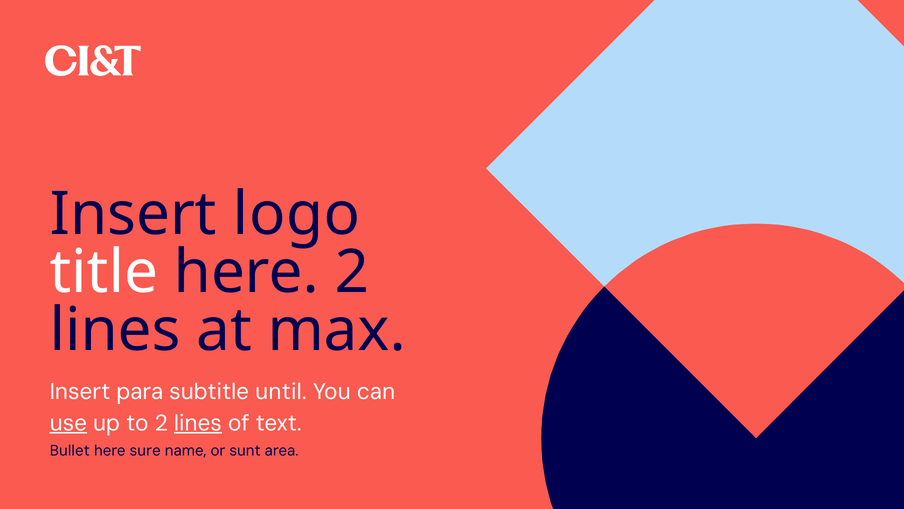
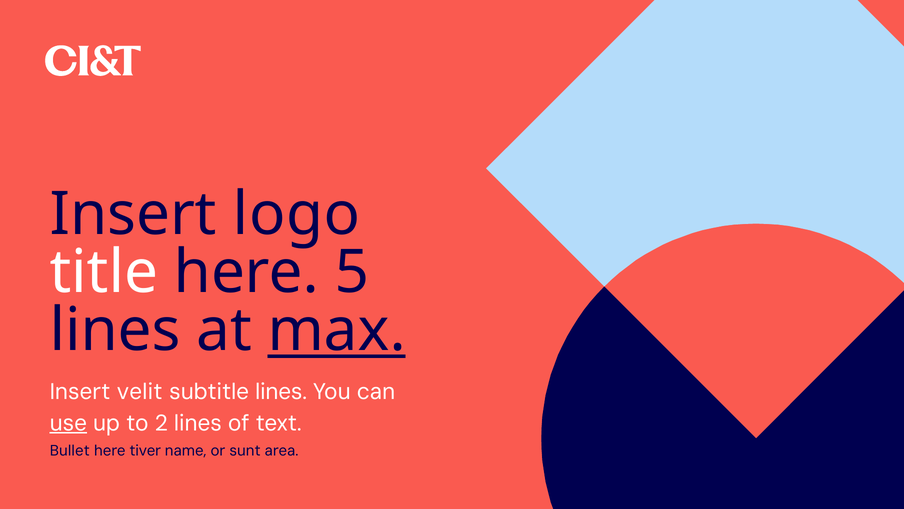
here 2: 2 -> 5
max underline: none -> present
para: para -> velit
subtitle until: until -> lines
lines at (198, 423) underline: present -> none
sure: sure -> tiver
